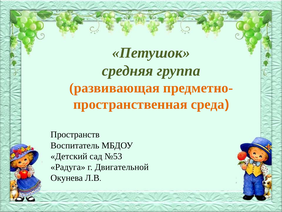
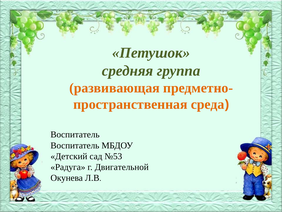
Пространств at (75, 134): Пространств -> Воспитатель
